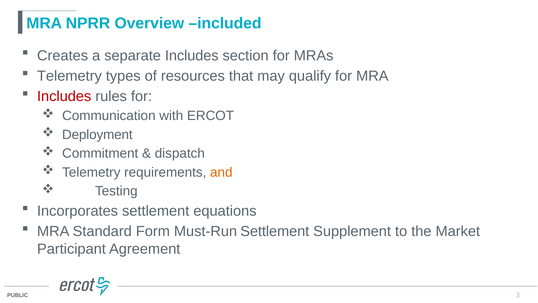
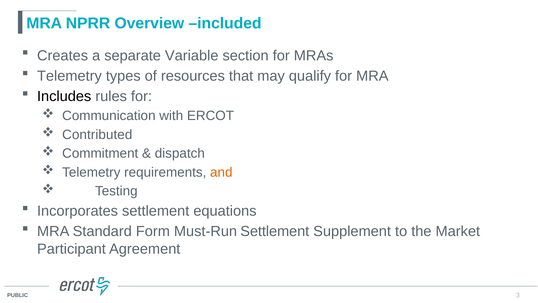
separate Includes: Includes -> Variable
Includes at (64, 96) colour: red -> black
Deployment: Deployment -> Contributed
